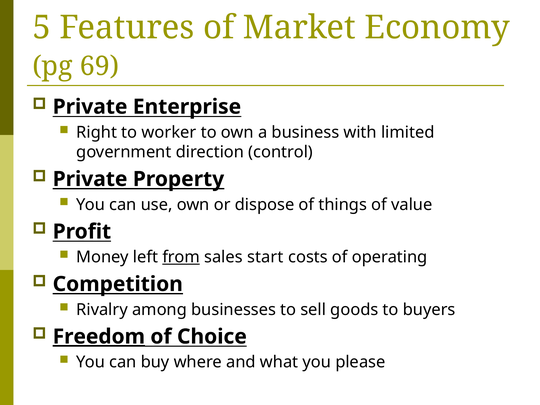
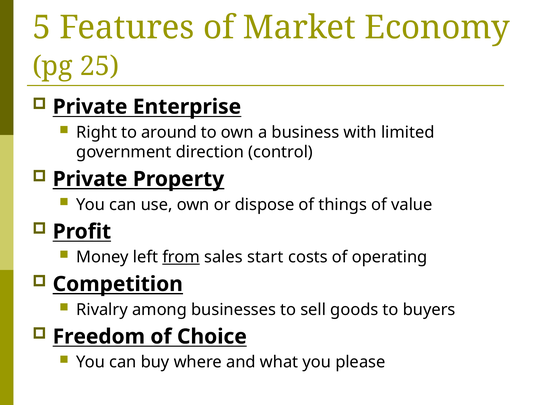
69: 69 -> 25
worker: worker -> around
Freedom underline: present -> none
